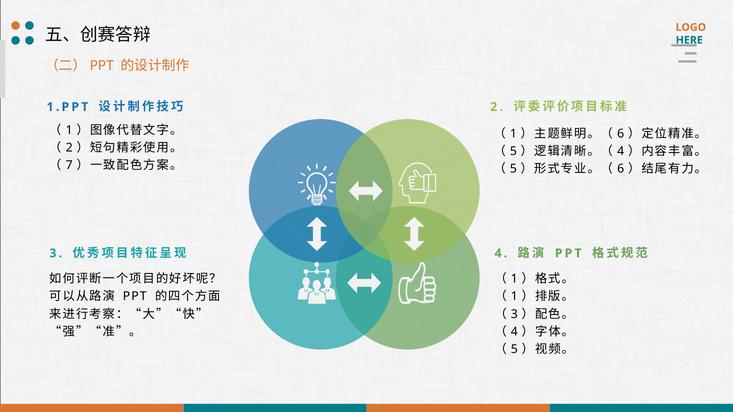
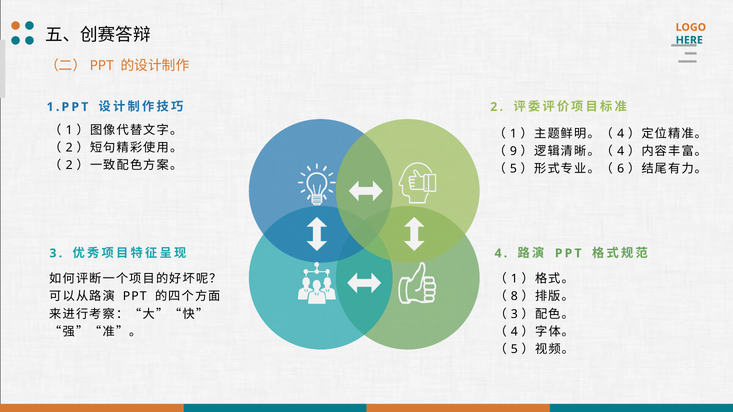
6 at (621, 134): 6 -> 4
5 at (513, 151): 5 -> 9
7 at (69, 165): 7 -> 2
1 at (514, 297): 1 -> 8
